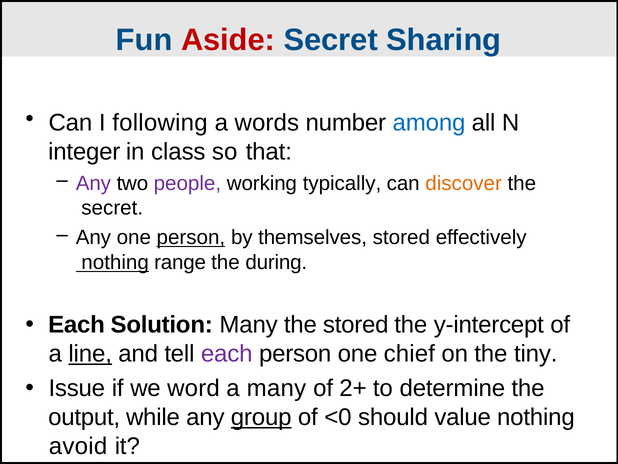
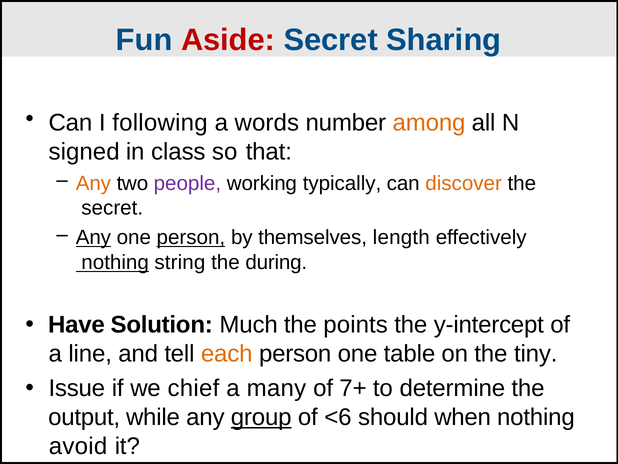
among colour: blue -> orange
integer: integer -> signed
Any at (93, 183) colour: purple -> orange
Any at (93, 237) underline: none -> present
themselves stored: stored -> length
range: range -> string
Each at (76, 325): Each -> Have
Solution Many: Many -> Much
the stored: stored -> points
line underline: present -> none
each at (227, 353) colour: purple -> orange
chief: chief -> table
word: word -> chief
2+: 2+ -> 7+
<0: <0 -> <6
value: value -> when
